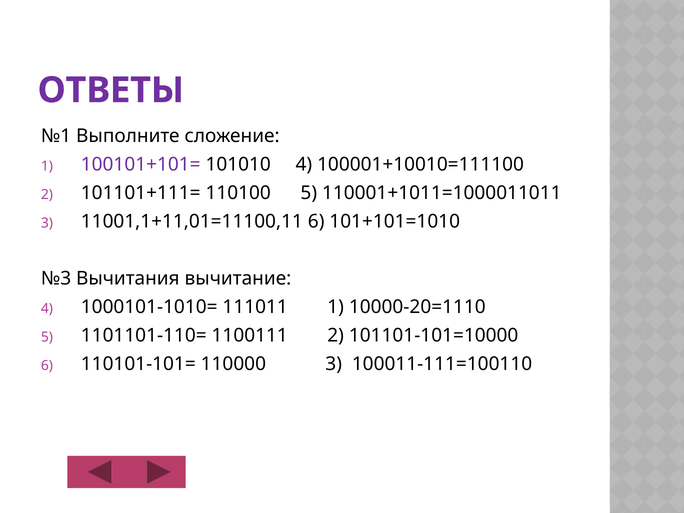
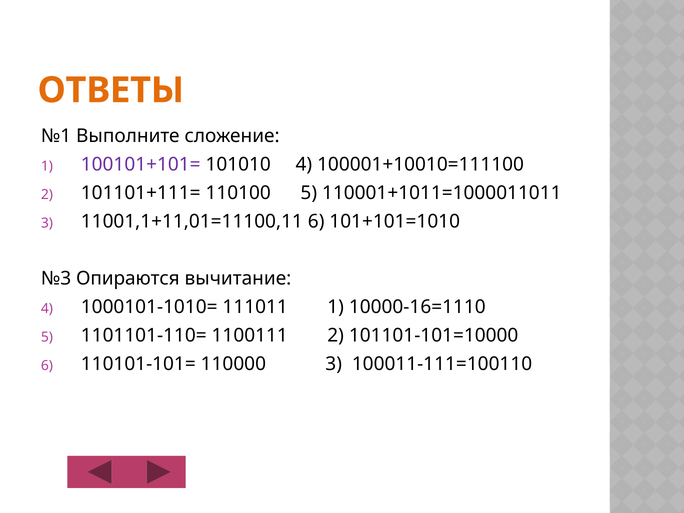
ОТВЕТЫ colour: purple -> orange
Вычитания: Вычитания -> Опираются
10000-20=1110: 10000-20=1110 -> 10000-16=1110
